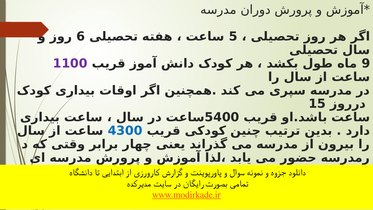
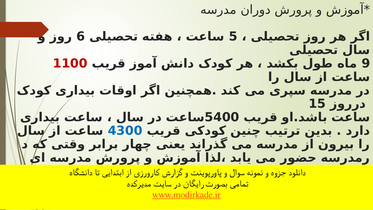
1100 colour: purple -> red
